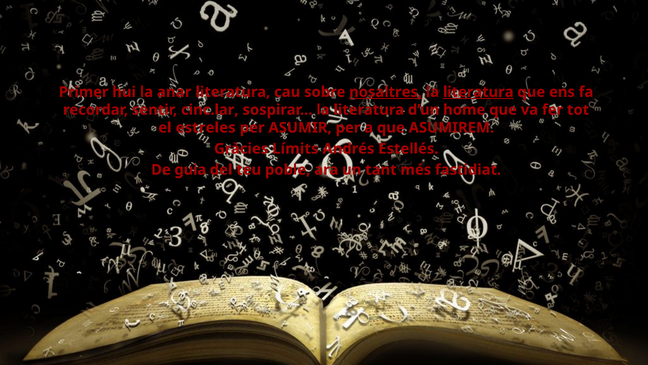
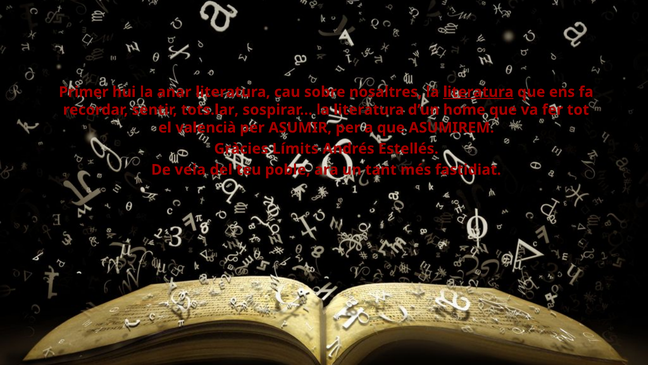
nosaltres underline: present -> none
cinc.lar: cinc.lar -> tots.lar
estreles: estreles -> valencià
guia: guia -> veia
